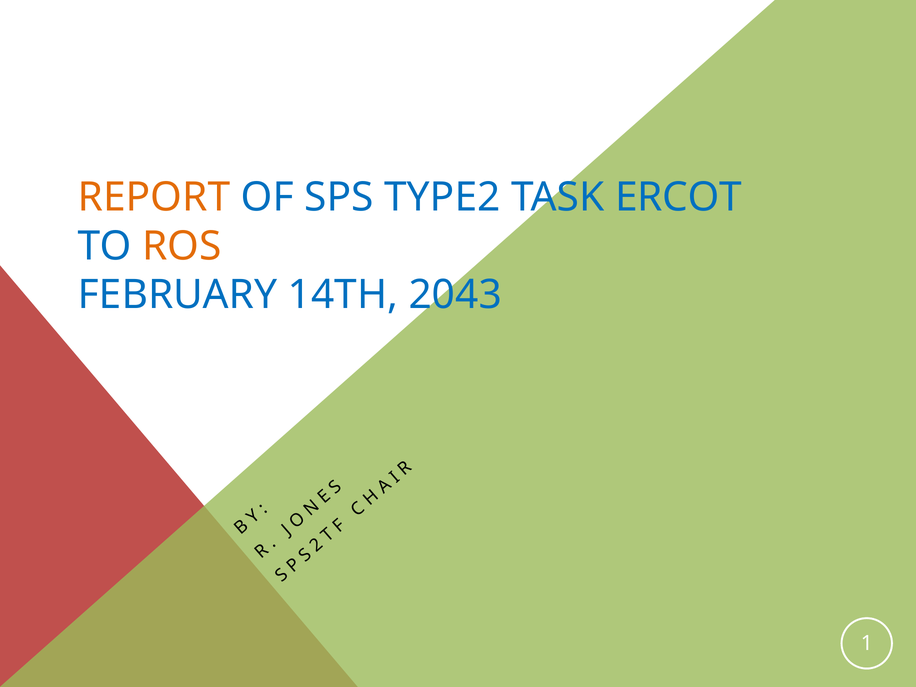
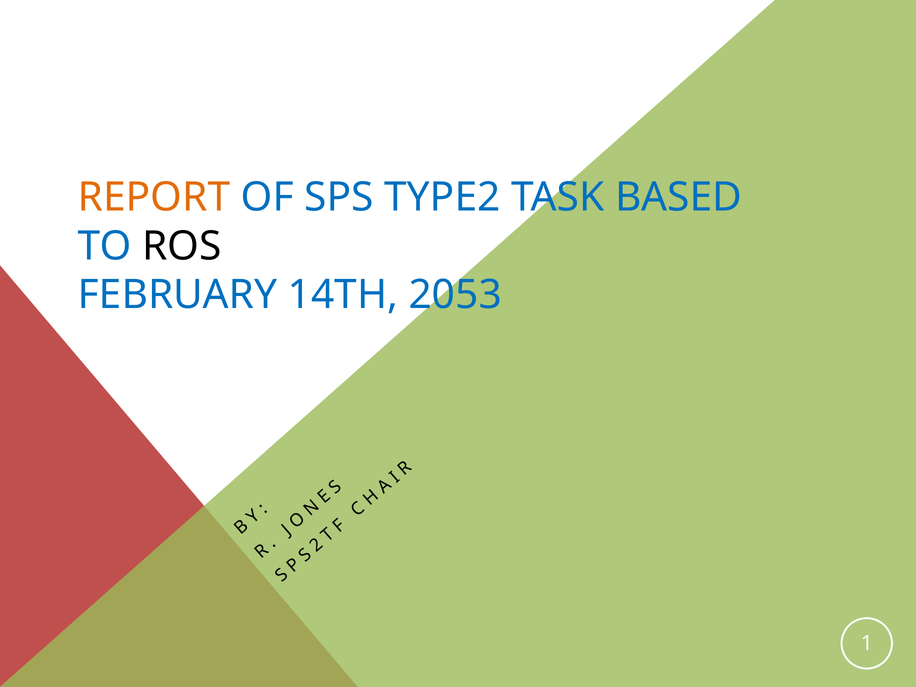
ERCOT: ERCOT -> BASED
ROS colour: orange -> black
2043: 2043 -> 2053
